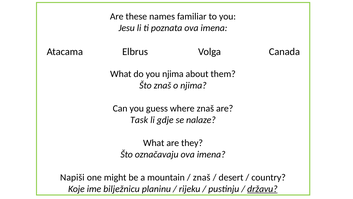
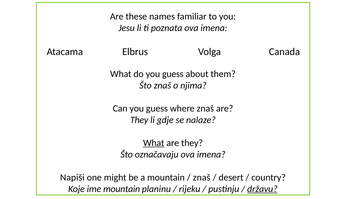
do you njima: njima -> guess
Task at (139, 120): Task -> They
What at (154, 143) underline: none -> present
ime bilježnicu: bilježnicu -> mountain
